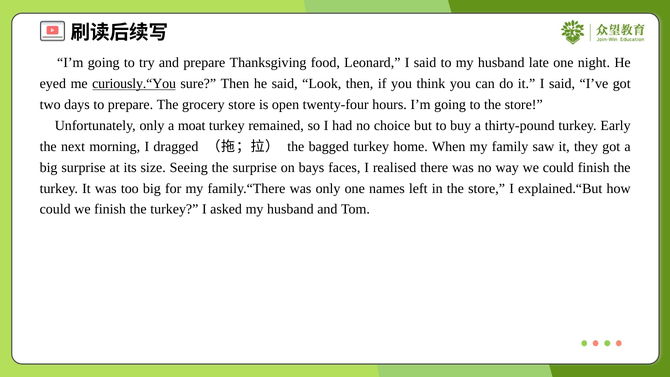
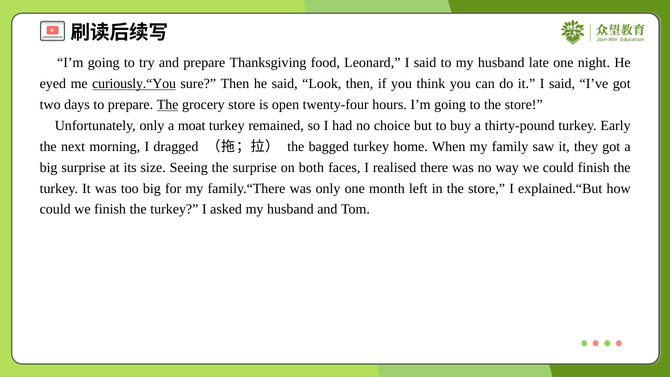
The at (168, 105) underline: none -> present
bays: bays -> both
names: names -> month
